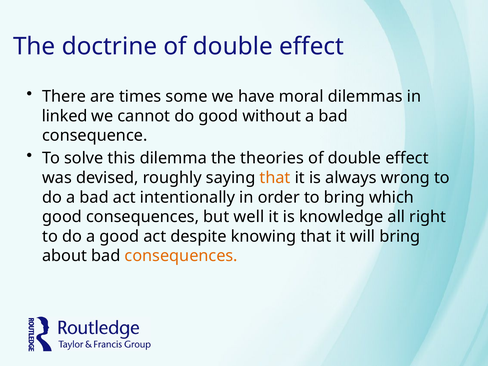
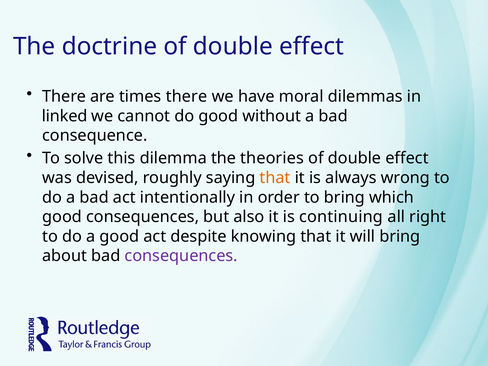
times some: some -> there
well: well -> also
knowledge: knowledge -> continuing
consequences at (181, 256) colour: orange -> purple
